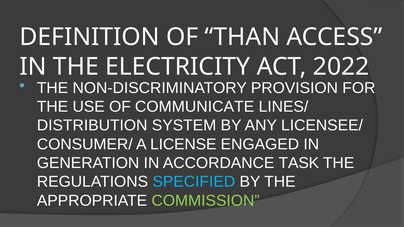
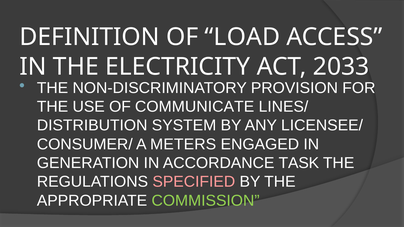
THAN: THAN -> LOAD
2022: 2022 -> 2033
LICENSE: LICENSE -> METERS
SPECIFIED colour: light blue -> pink
